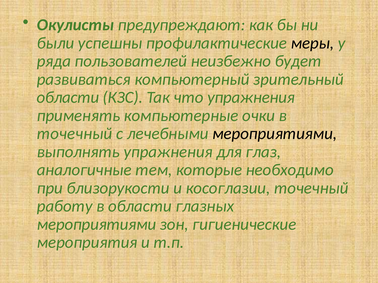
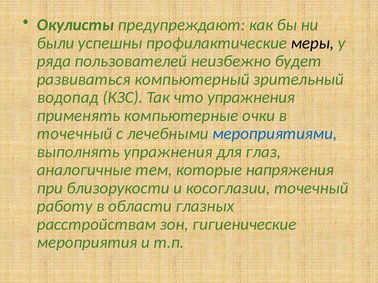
области at (68, 98): области -> водопад
мероприятиями at (275, 134) colour: black -> blue
необходимо: необходимо -> напряжения
мероприятиями at (97, 225): мероприятиями -> расстройствам
